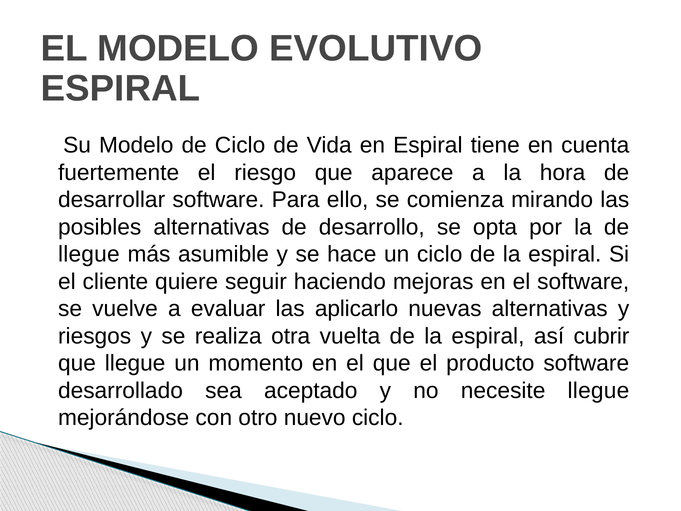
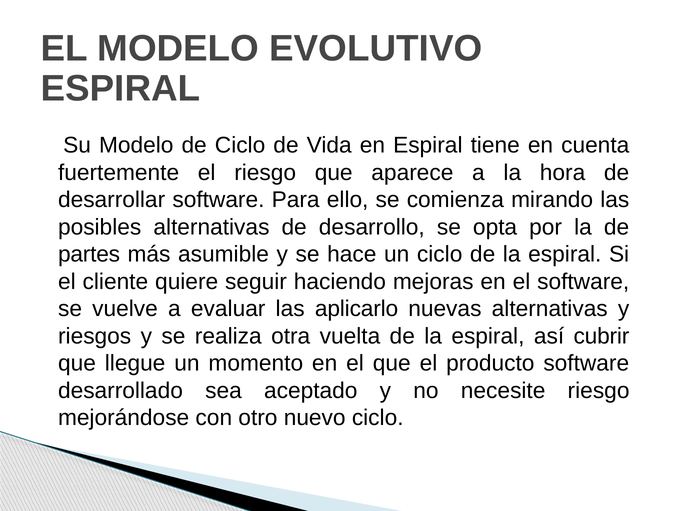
llegue at (89, 254): llegue -> partes
necesite llegue: llegue -> riesgo
